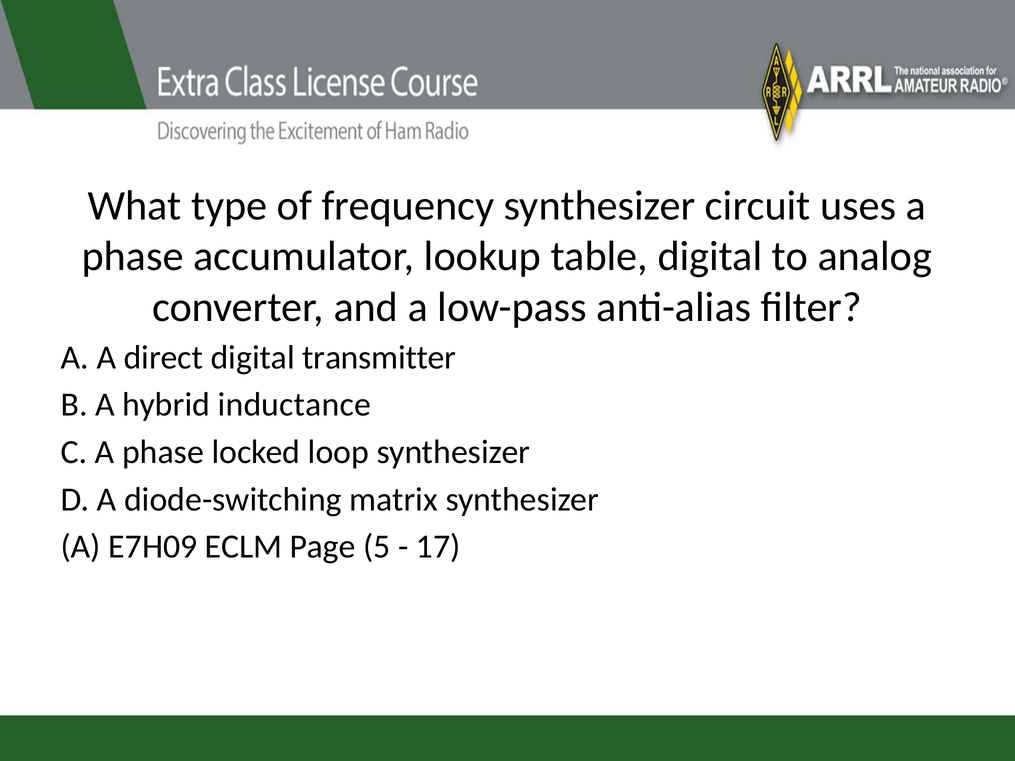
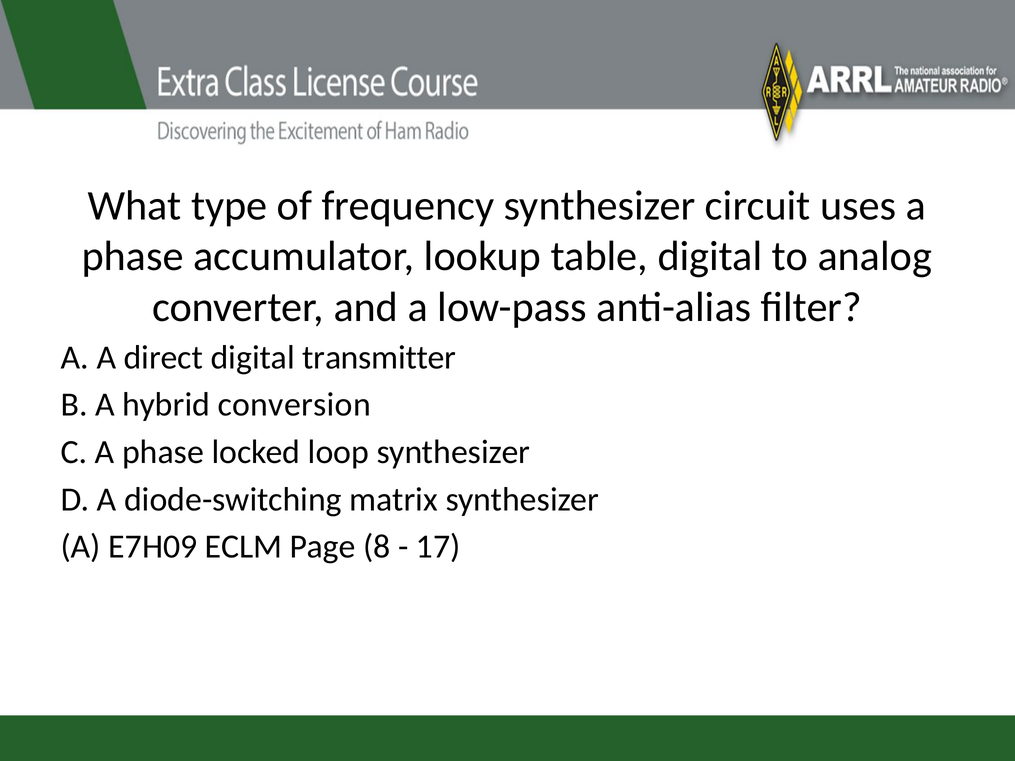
inductance: inductance -> conversion
5: 5 -> 8
